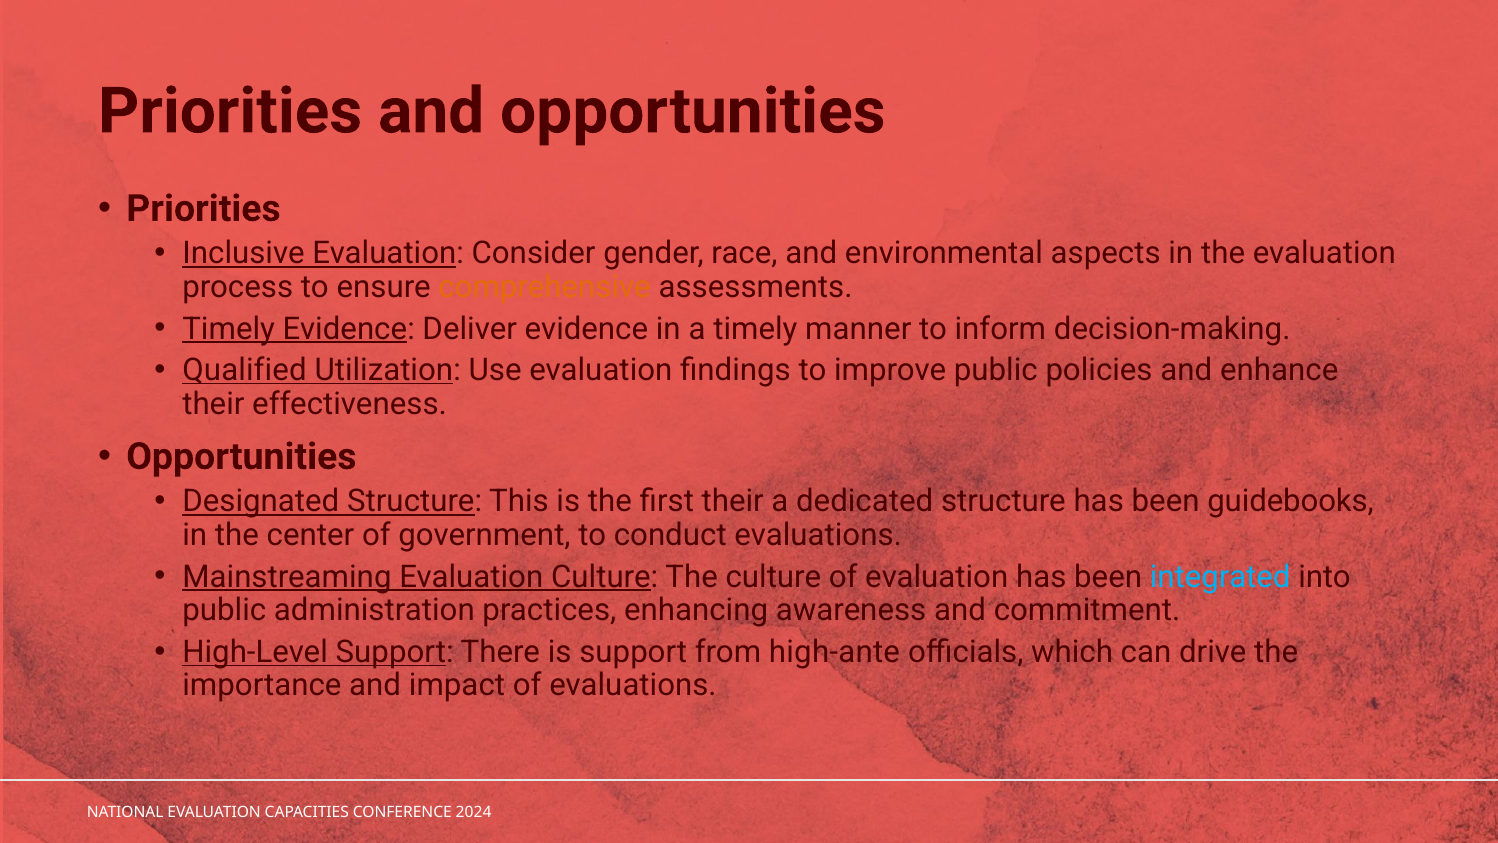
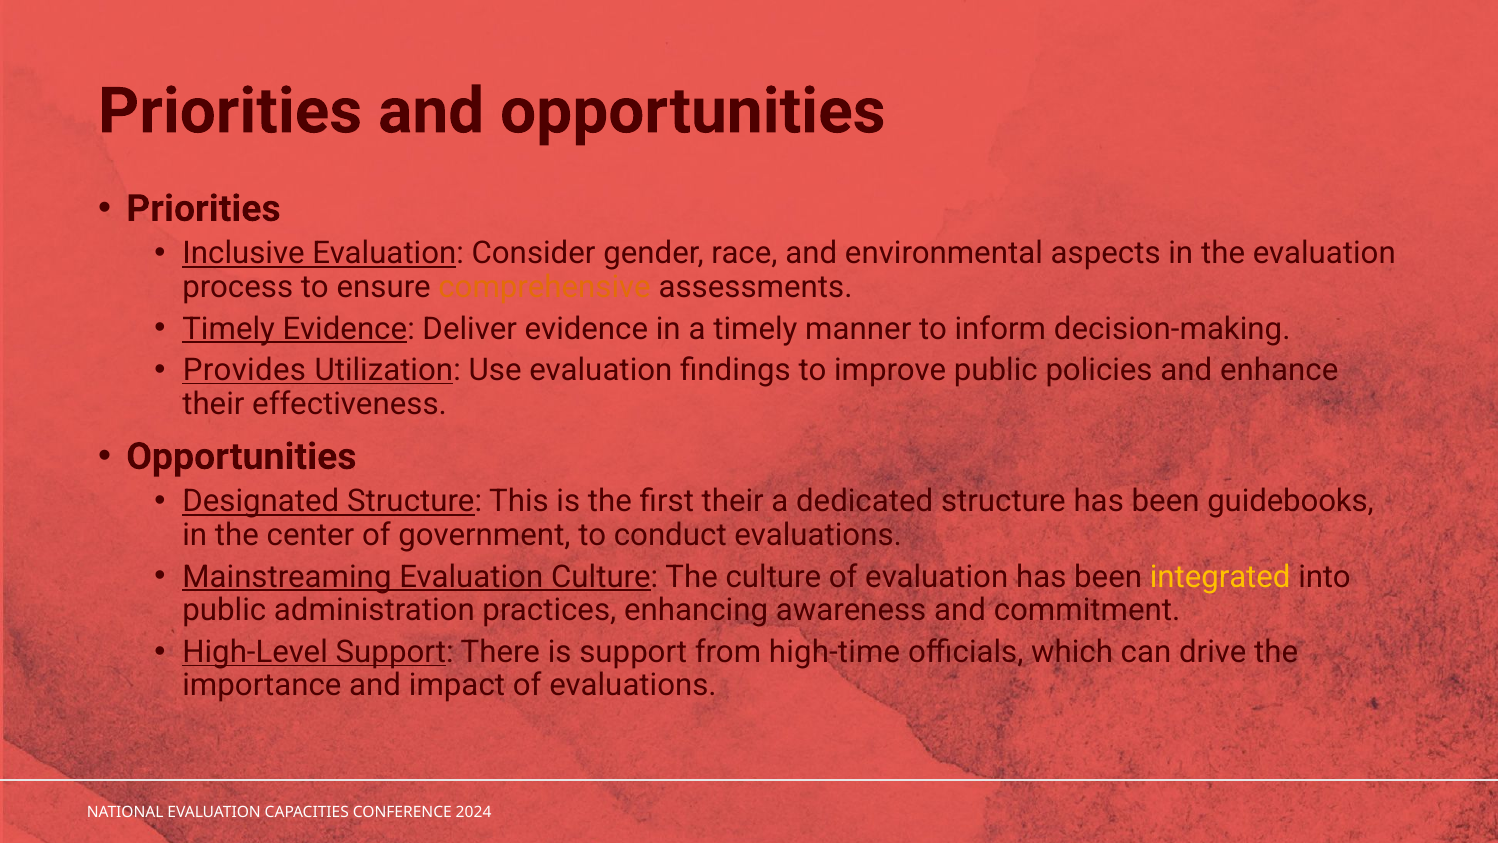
Qualified: Qualified -> Provides
integrated colour: light blue -> yellow
high-ante: high-ante -> high-time
